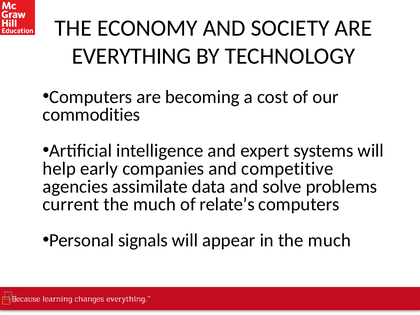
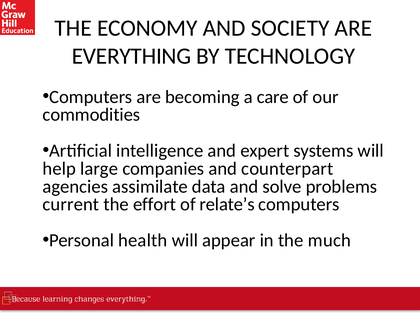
cost: cost -> care
early: early -> large
competitive: competitive -> counterpart
much at (154, 204): much -> effort
signals: signals -> health
